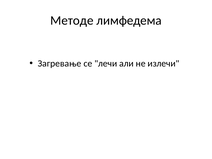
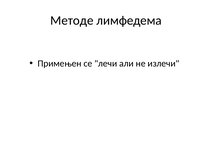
Загревање: Загревање -> Примењен
